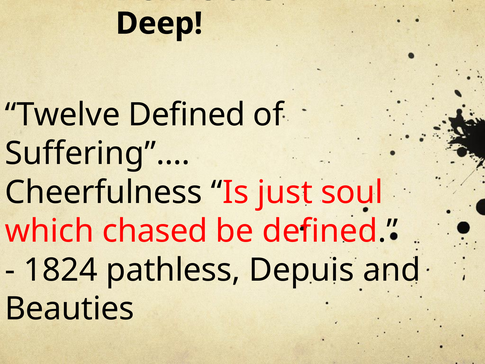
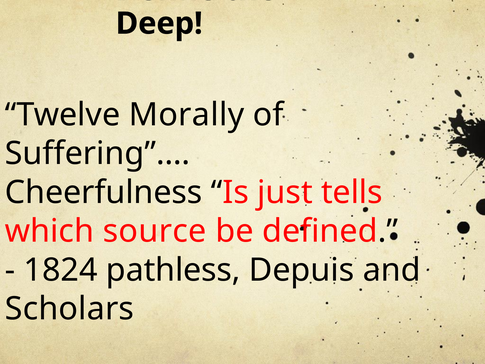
Twelve Defined: Defined -> Morally
soul: soul -> tells
chased: chased -> source
Beauties: Beauties -> Scholars
